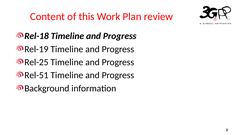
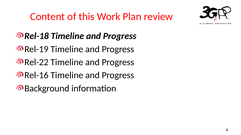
Rel-25: Rel-25 -> Rel-22
Rel-51: Rel-51 -> Rel-16
